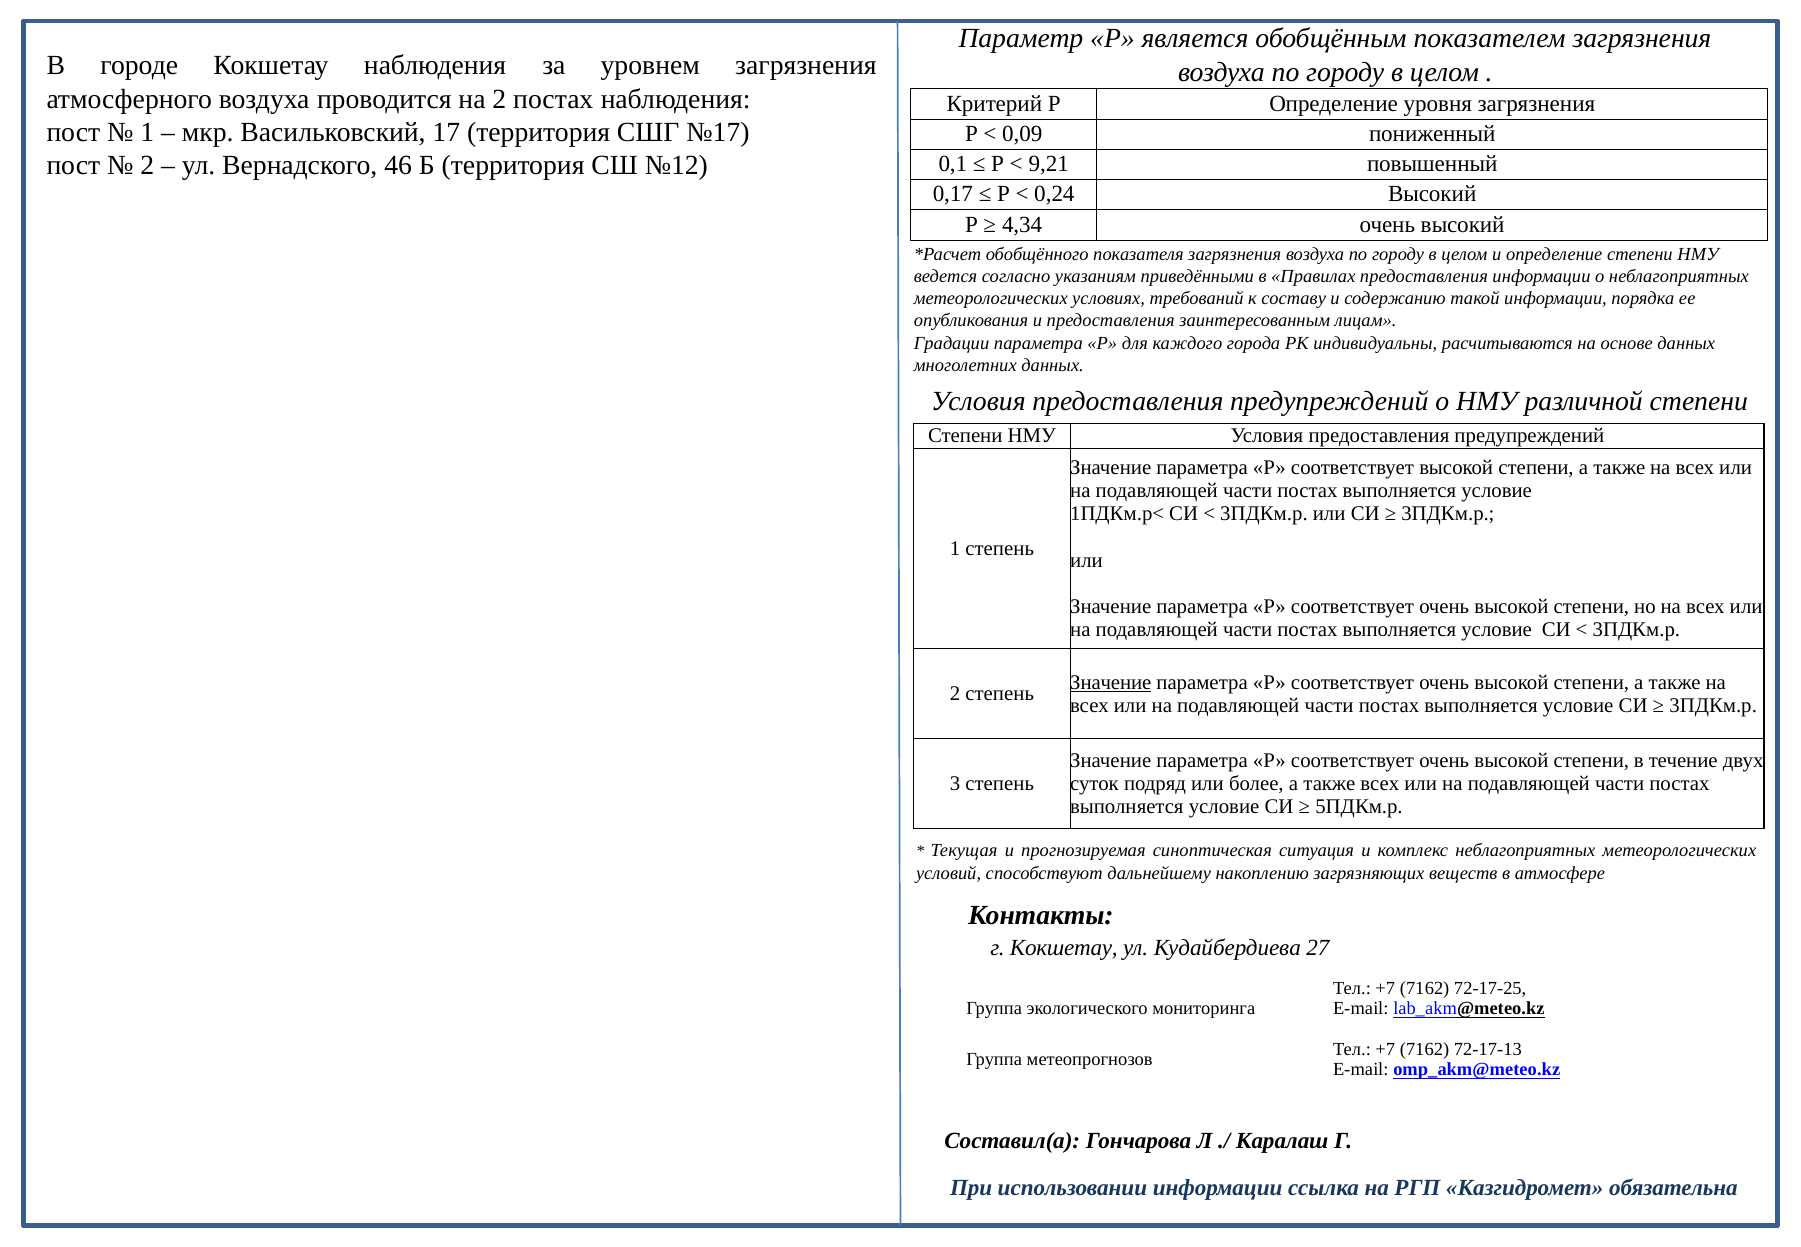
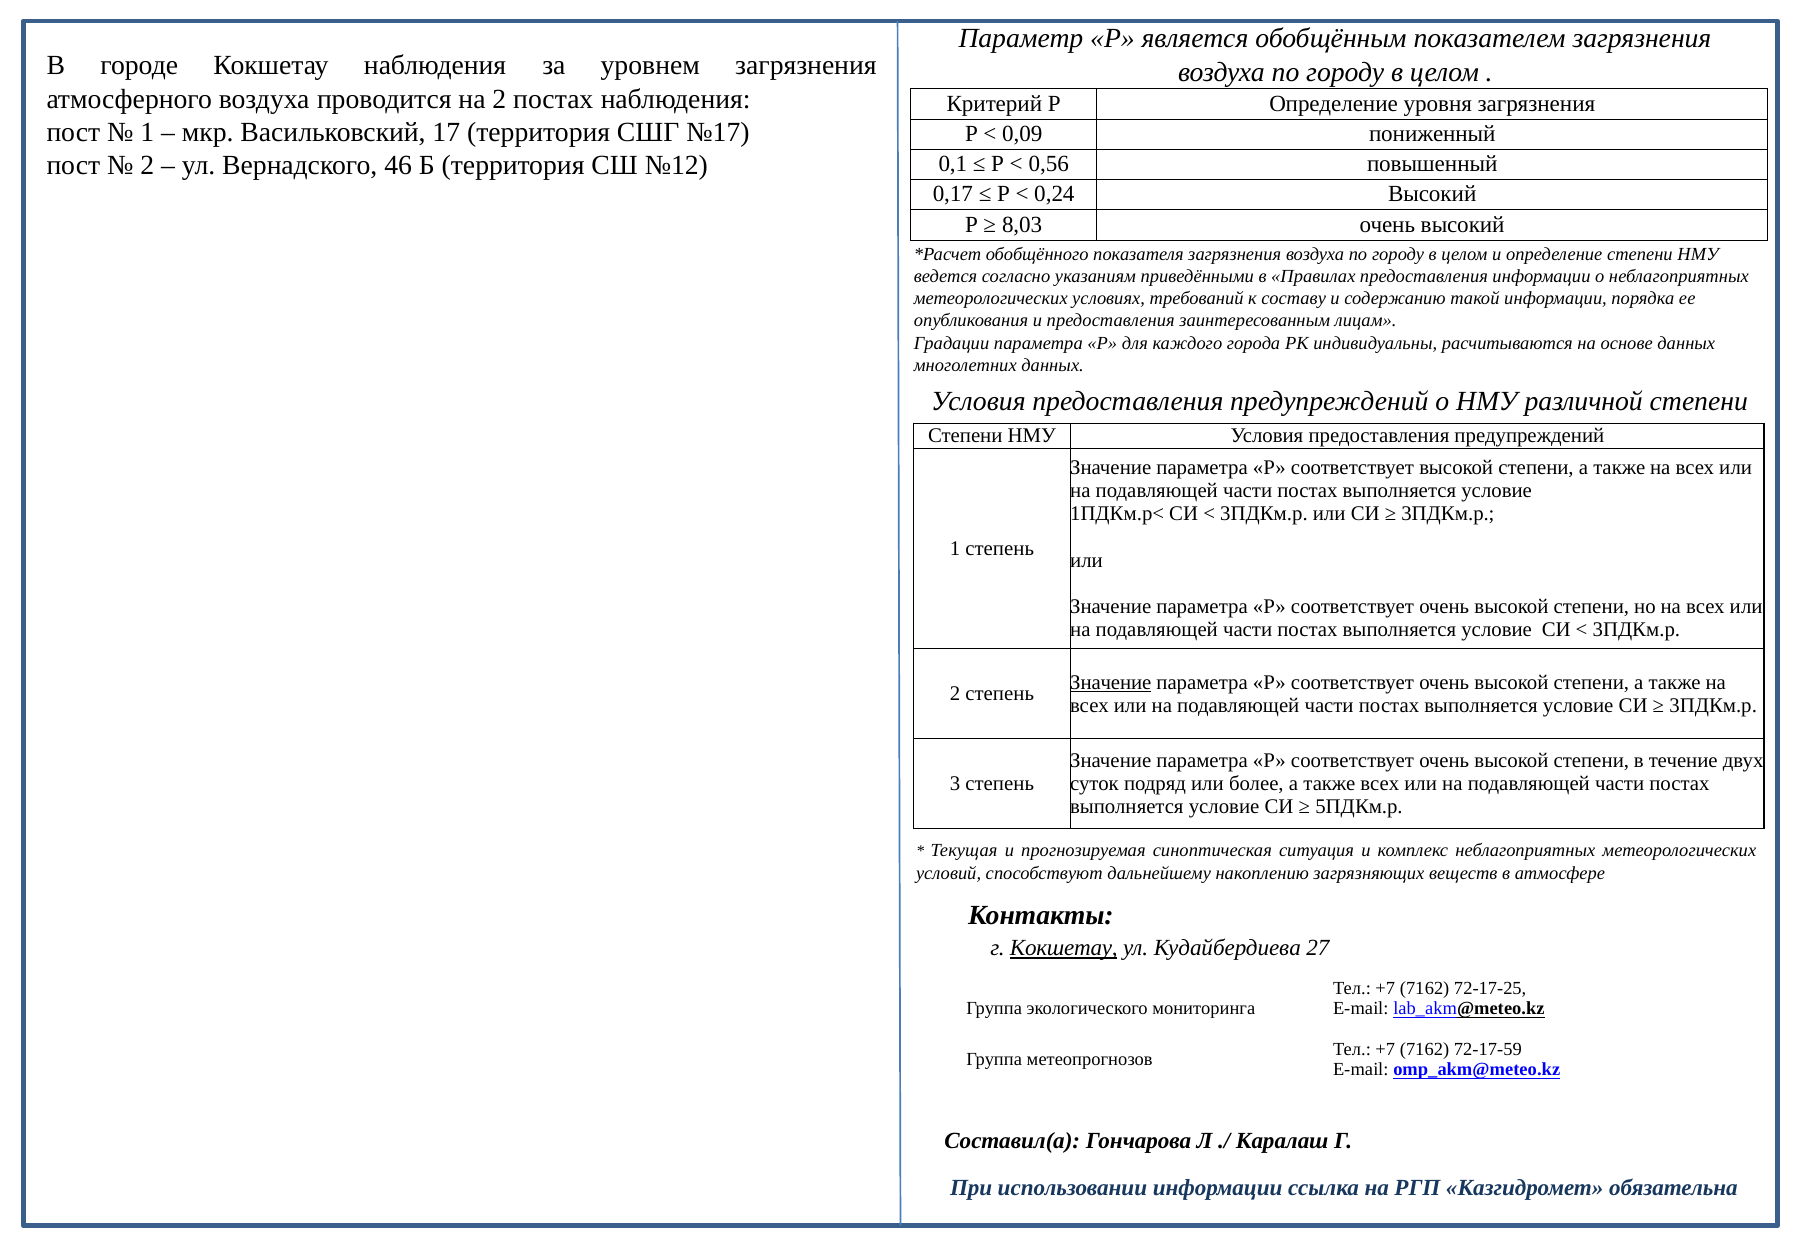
9,21: 9,21 -> 0,56
4,34: 4,34 -> 8,03
Кокшетау at (1064, 948) underline: none -> present
72-17-13: 72-17-13 -> 72-17-59
